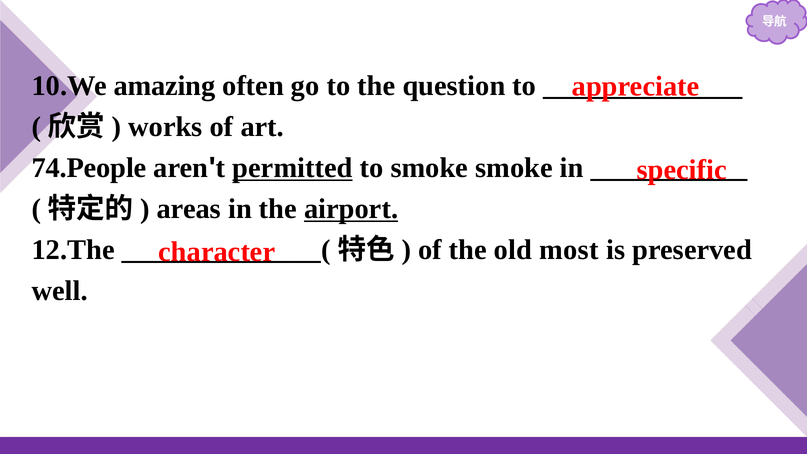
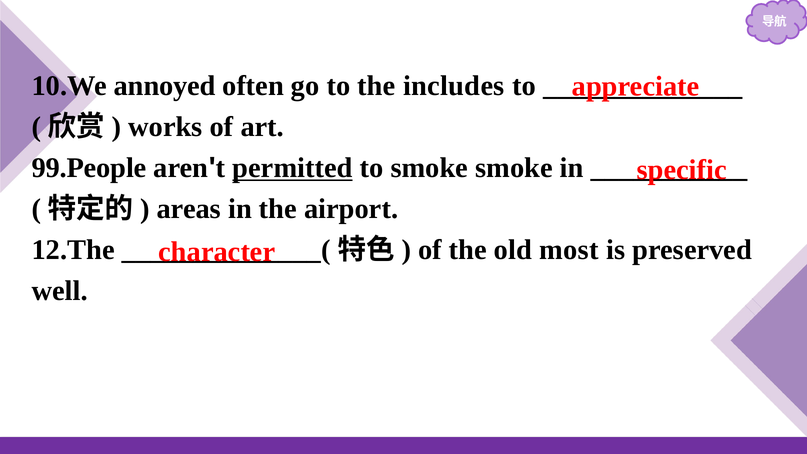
amazing: amazing -> annoyed
question: question -> includes
74.People: 74.People -> 99.People
airport underline: present -> none
